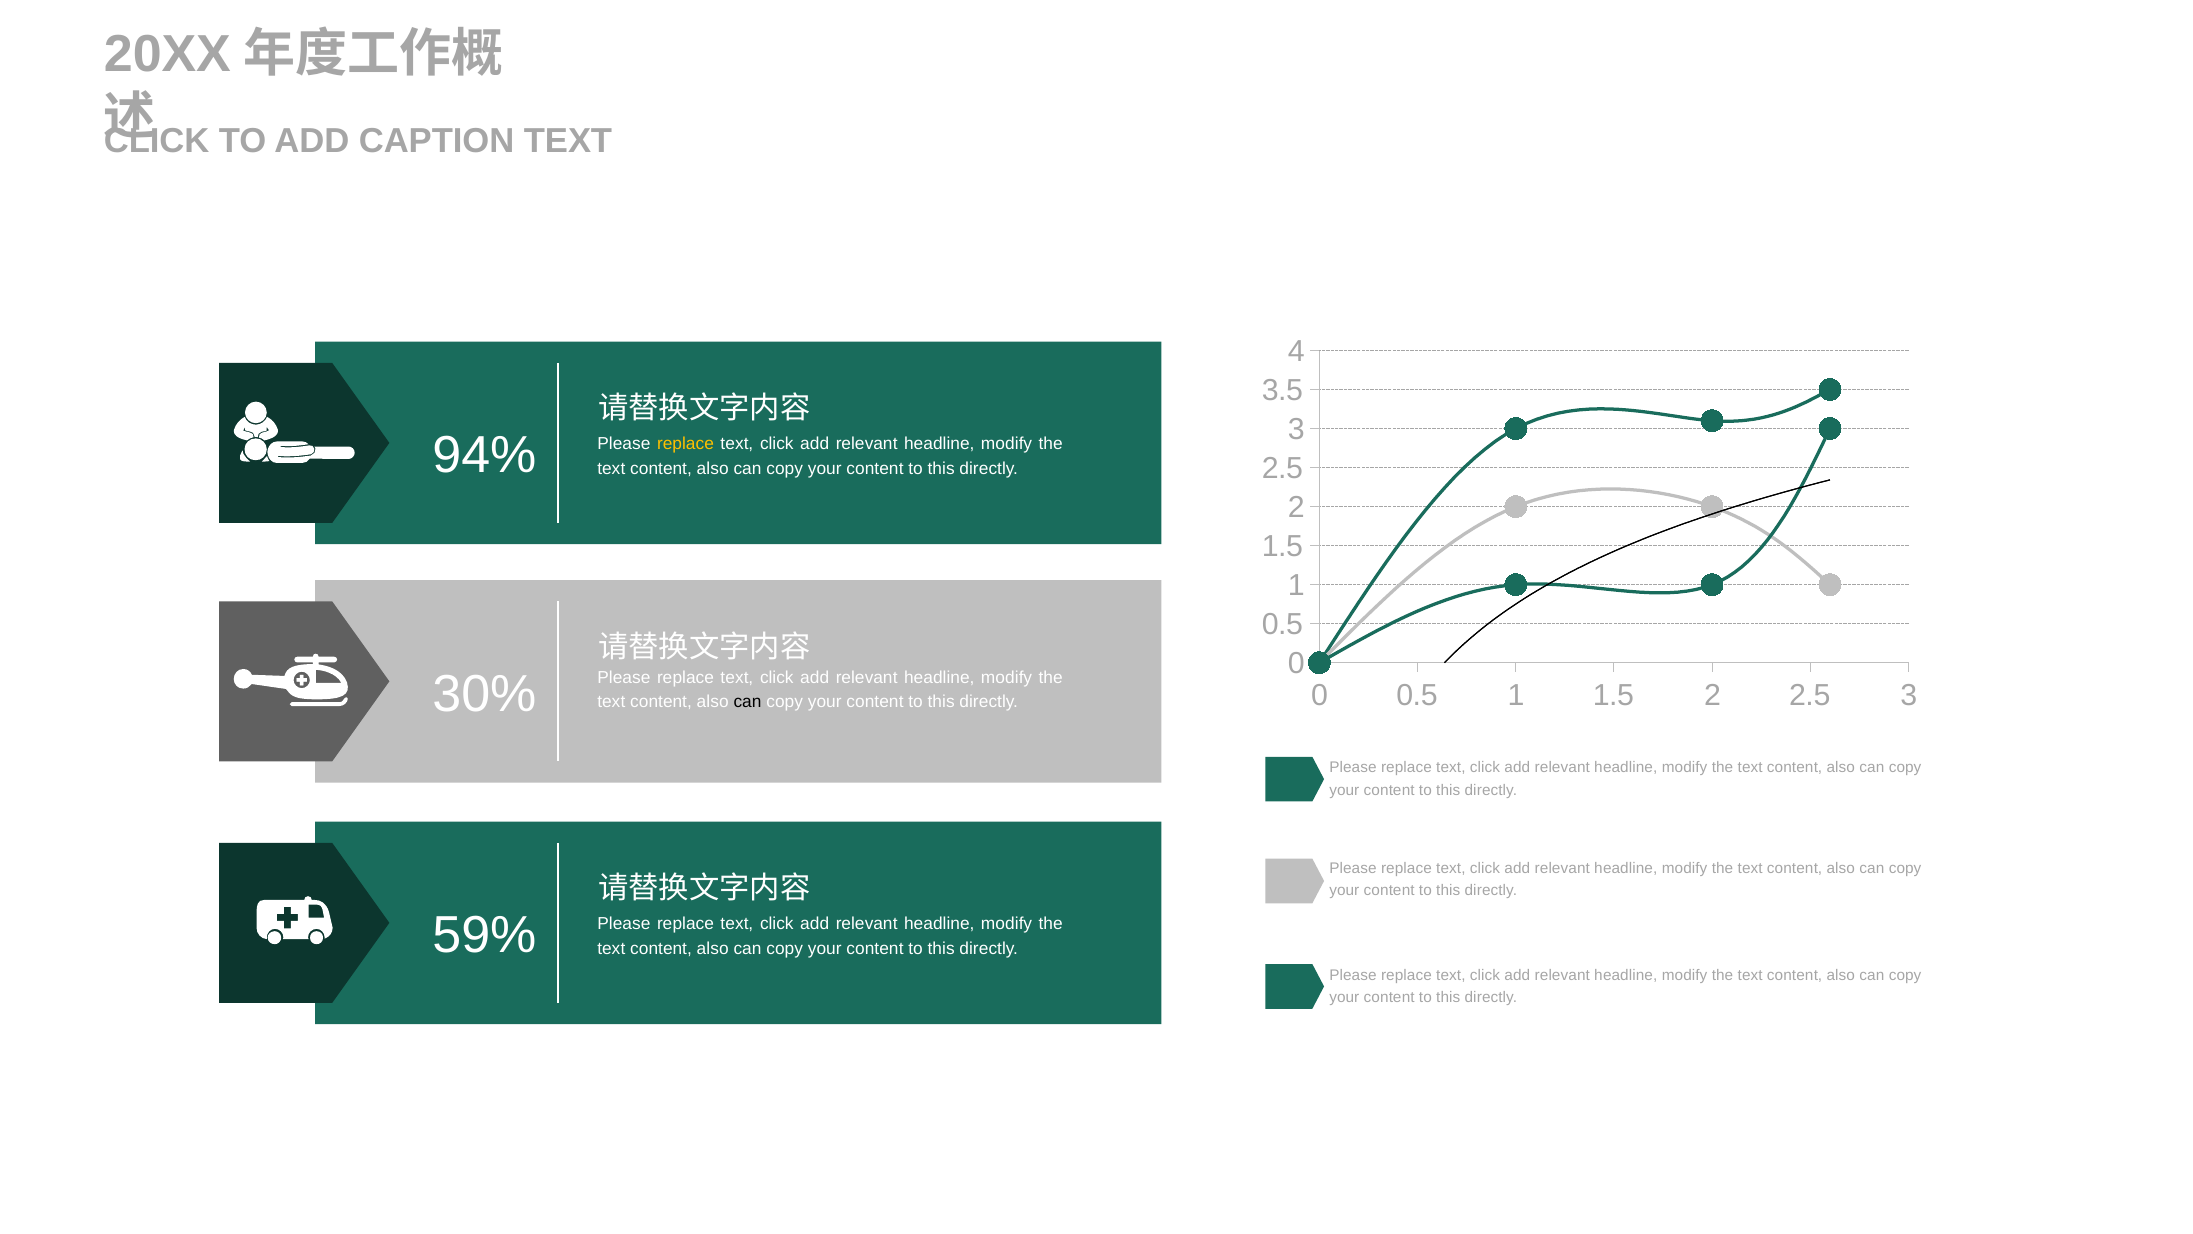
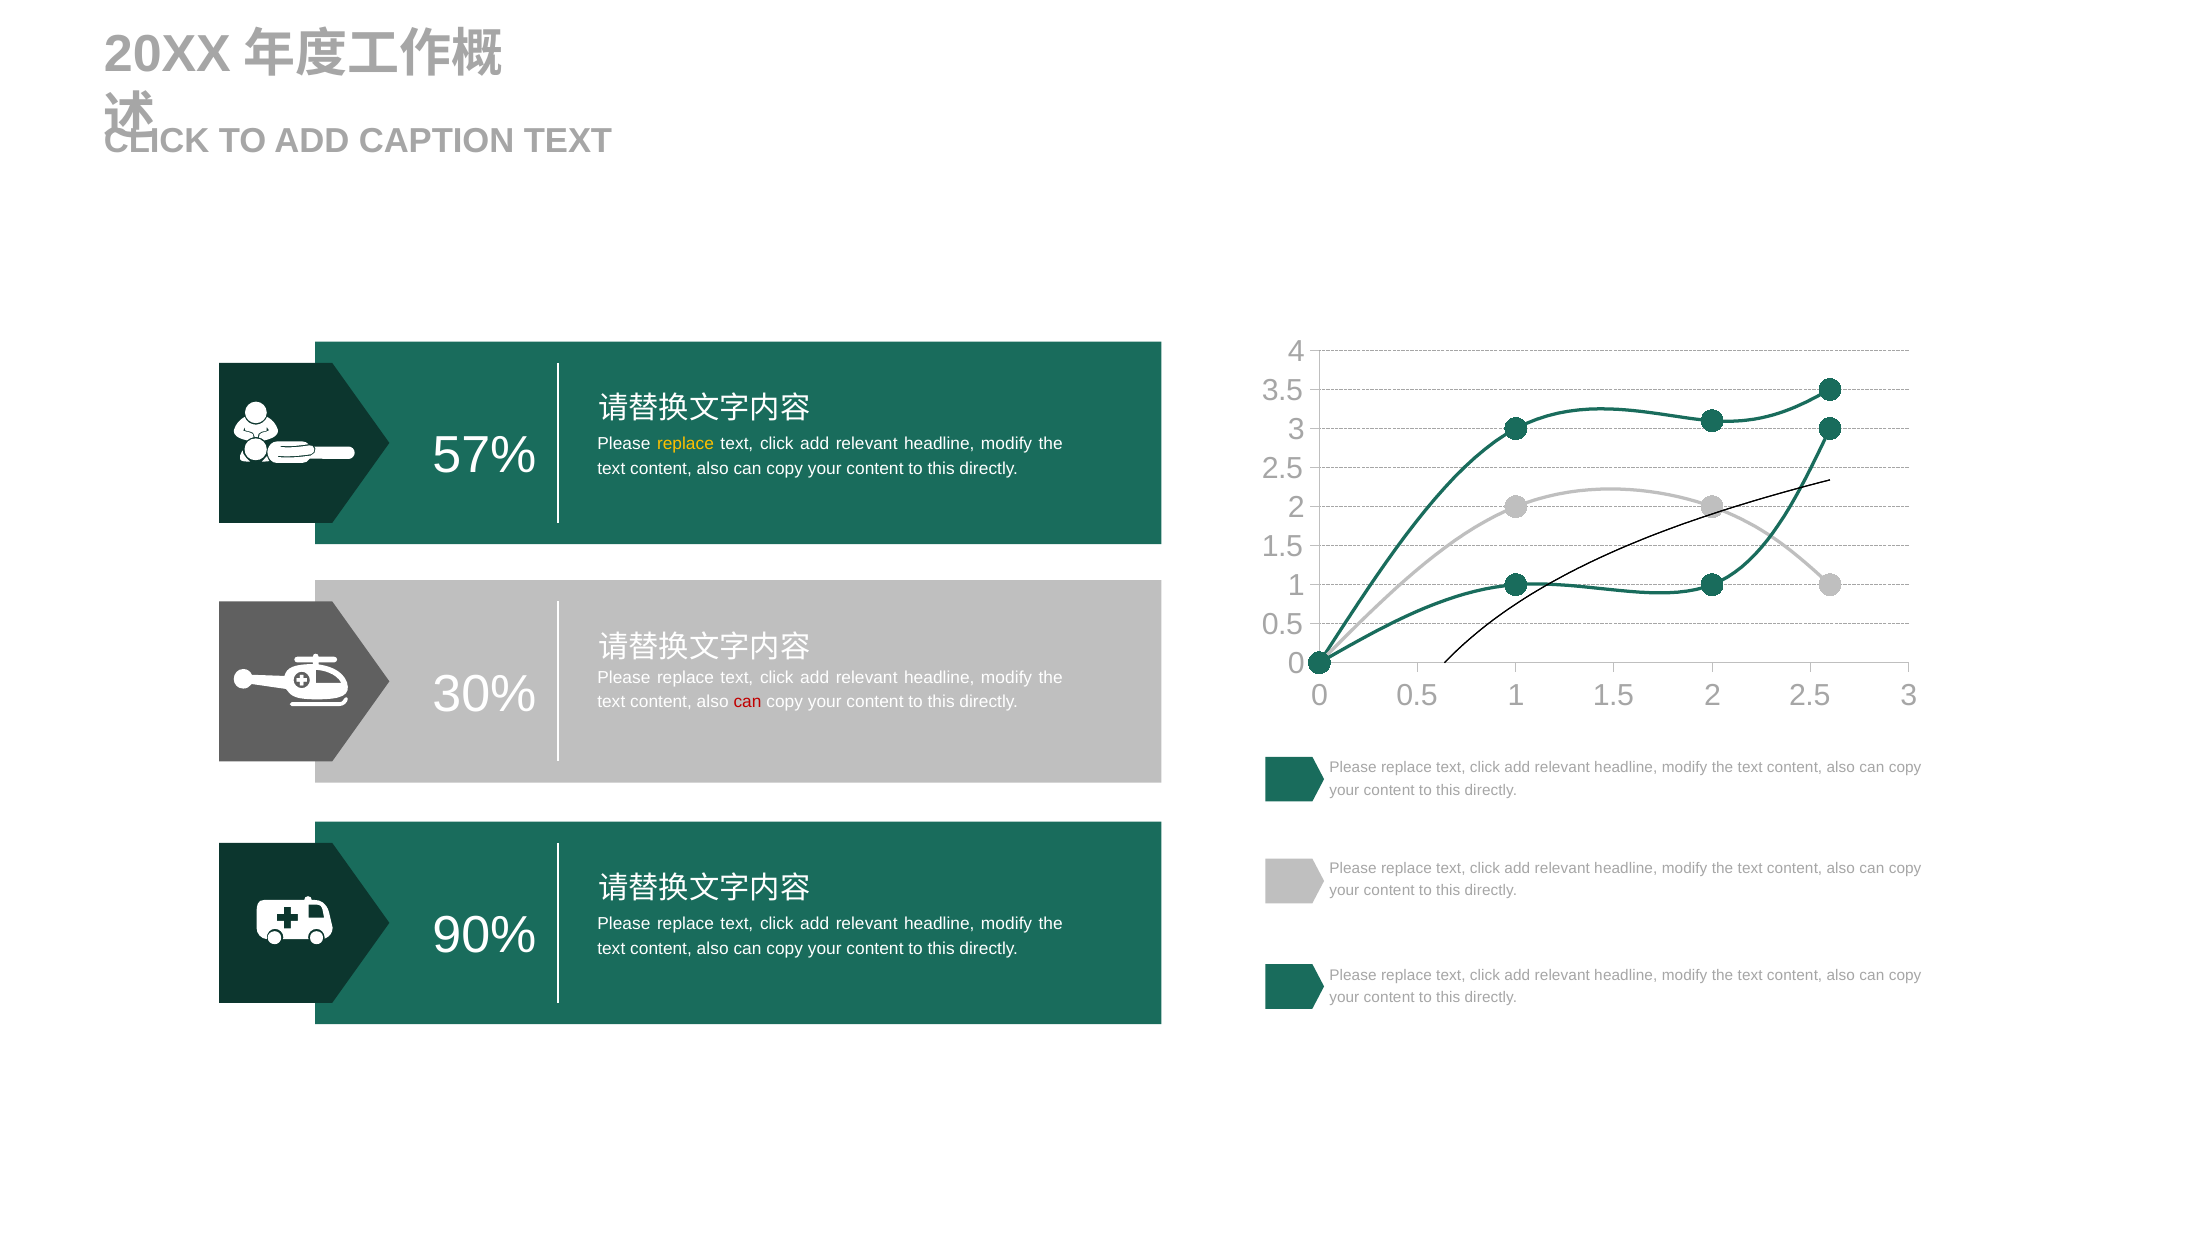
94%: 94% -> 57%
can at (748, 702) colour: black -> red
59%: 59% -> 90%
